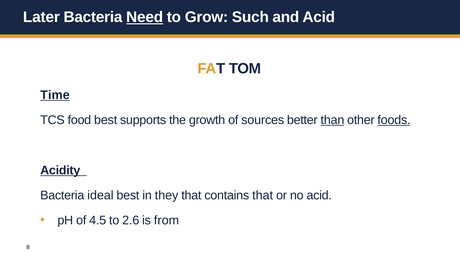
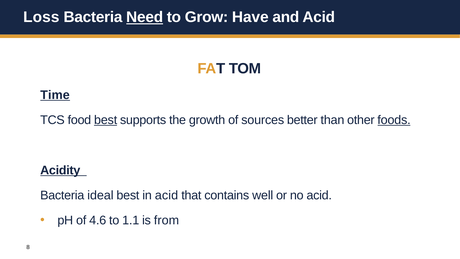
Later: Later -> Loss
Such: Such -> Have
best at (106, 120) underline: none -> present
than underline: present -> none
in they: they -> acid
contains that: that -> well
4.5: 4.5 -> 4.6
2.6: 2.6 -> 1.1
